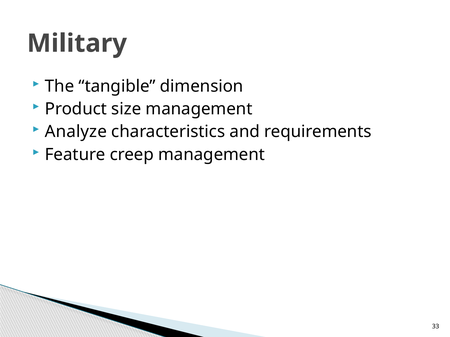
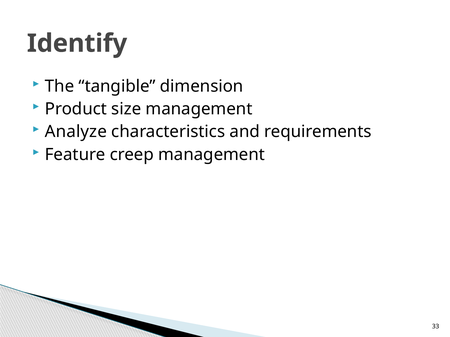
Military: Military -> Identify
